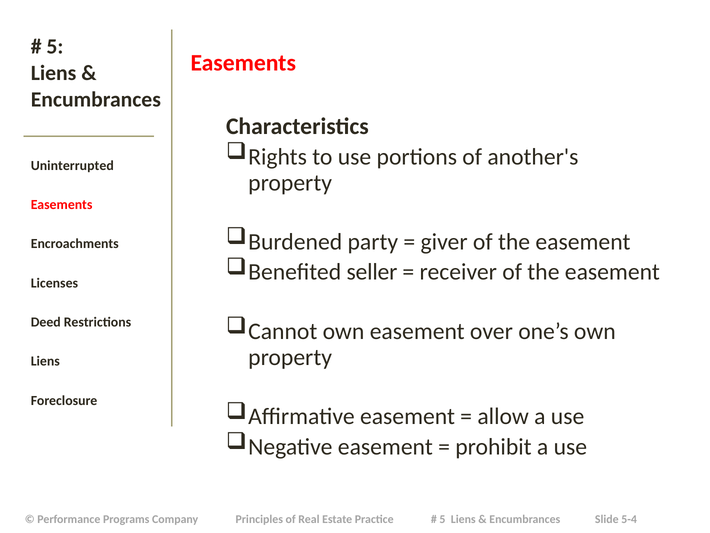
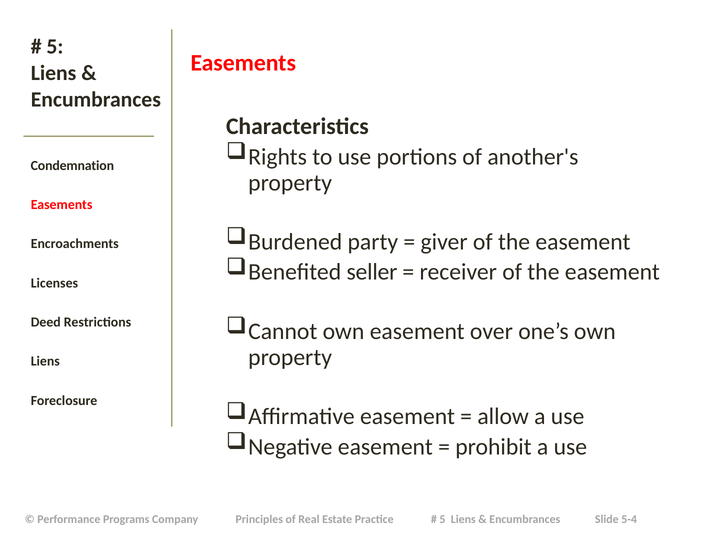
Uninterrupted: Uninterrupted -> Condemnation
